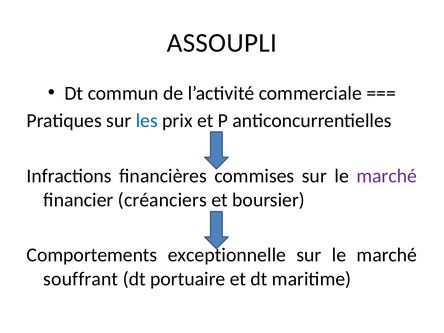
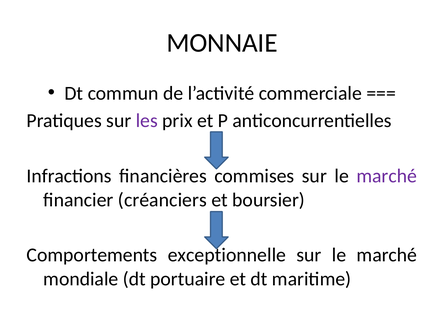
ASSOUPLI: ASSOUPLI -> MONNAIE
les colour: blue -> purple
souffrant: souffrant -> mondiale
